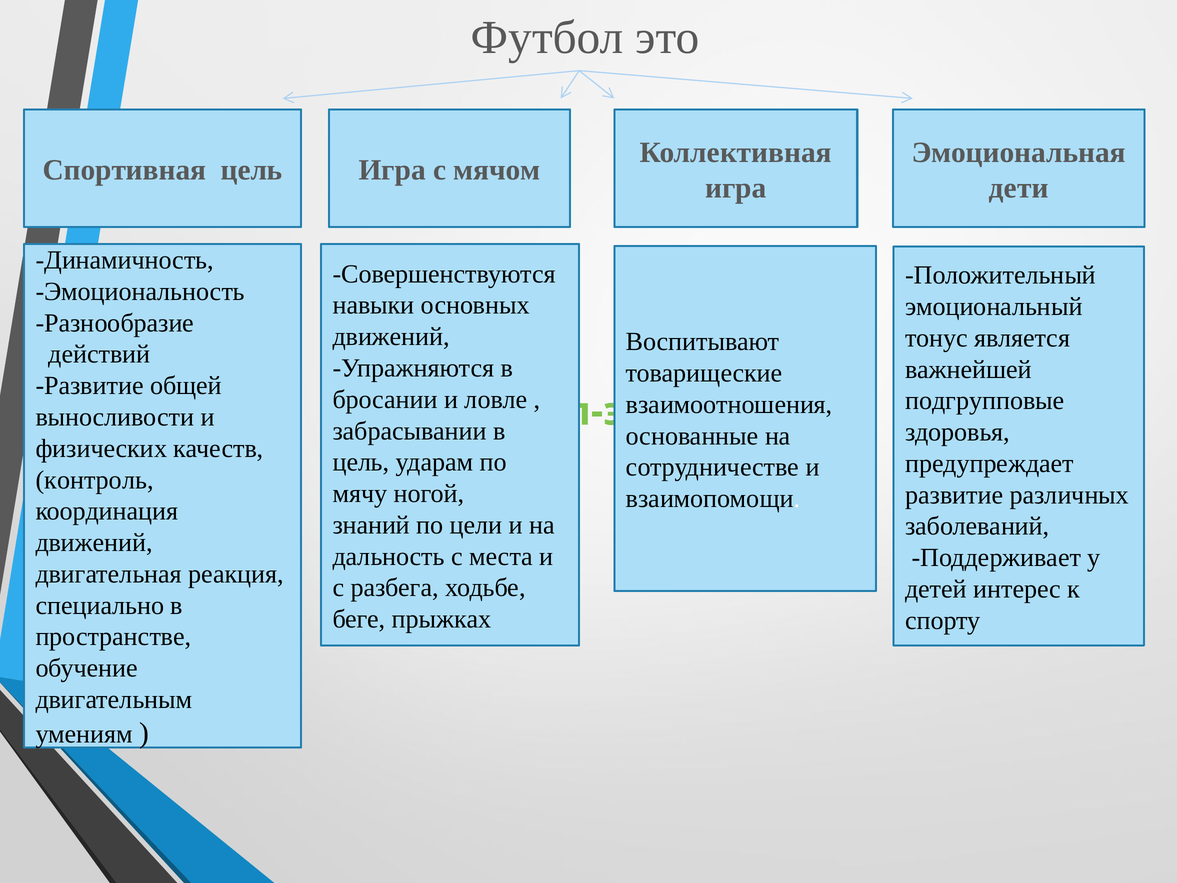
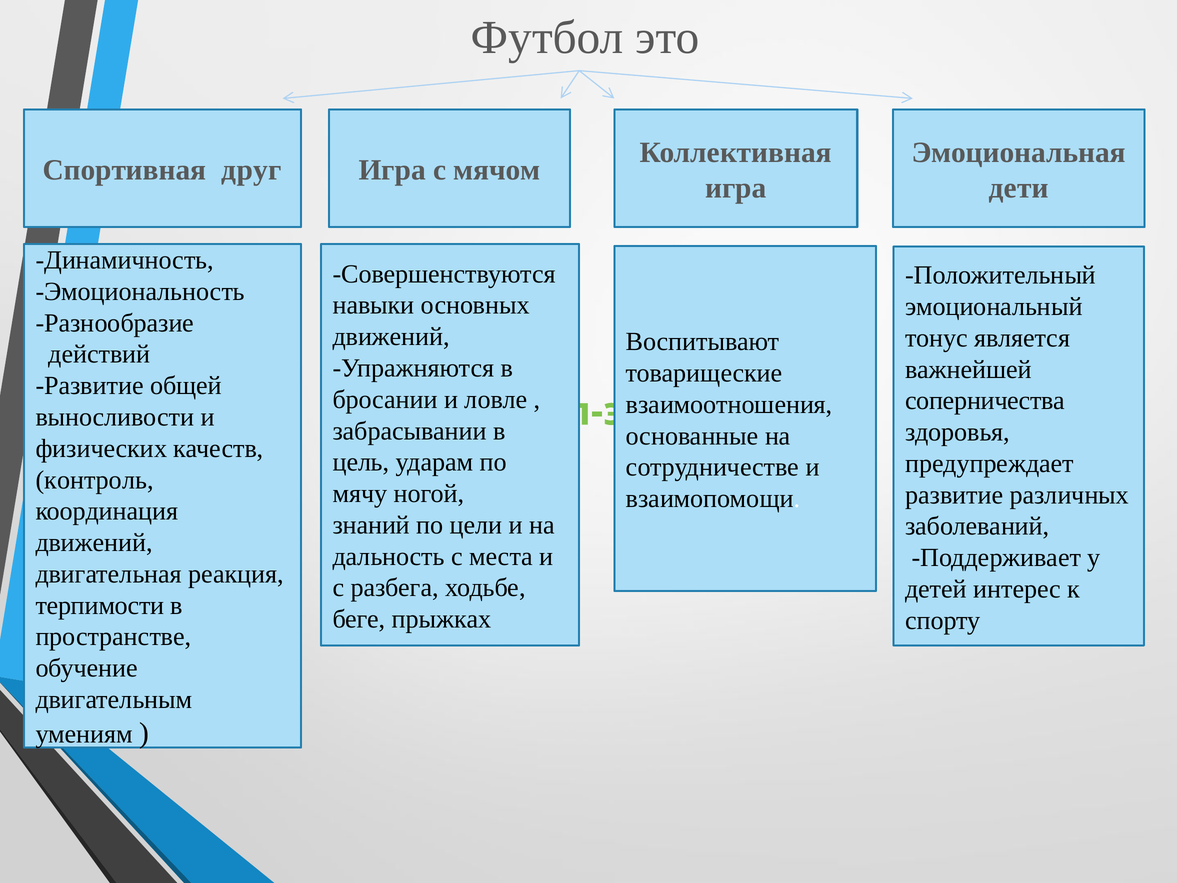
Спортивная цель: цель -> друг
подгрупповые: подгрупповые -> соперничества
специально: специально -> терпимости
